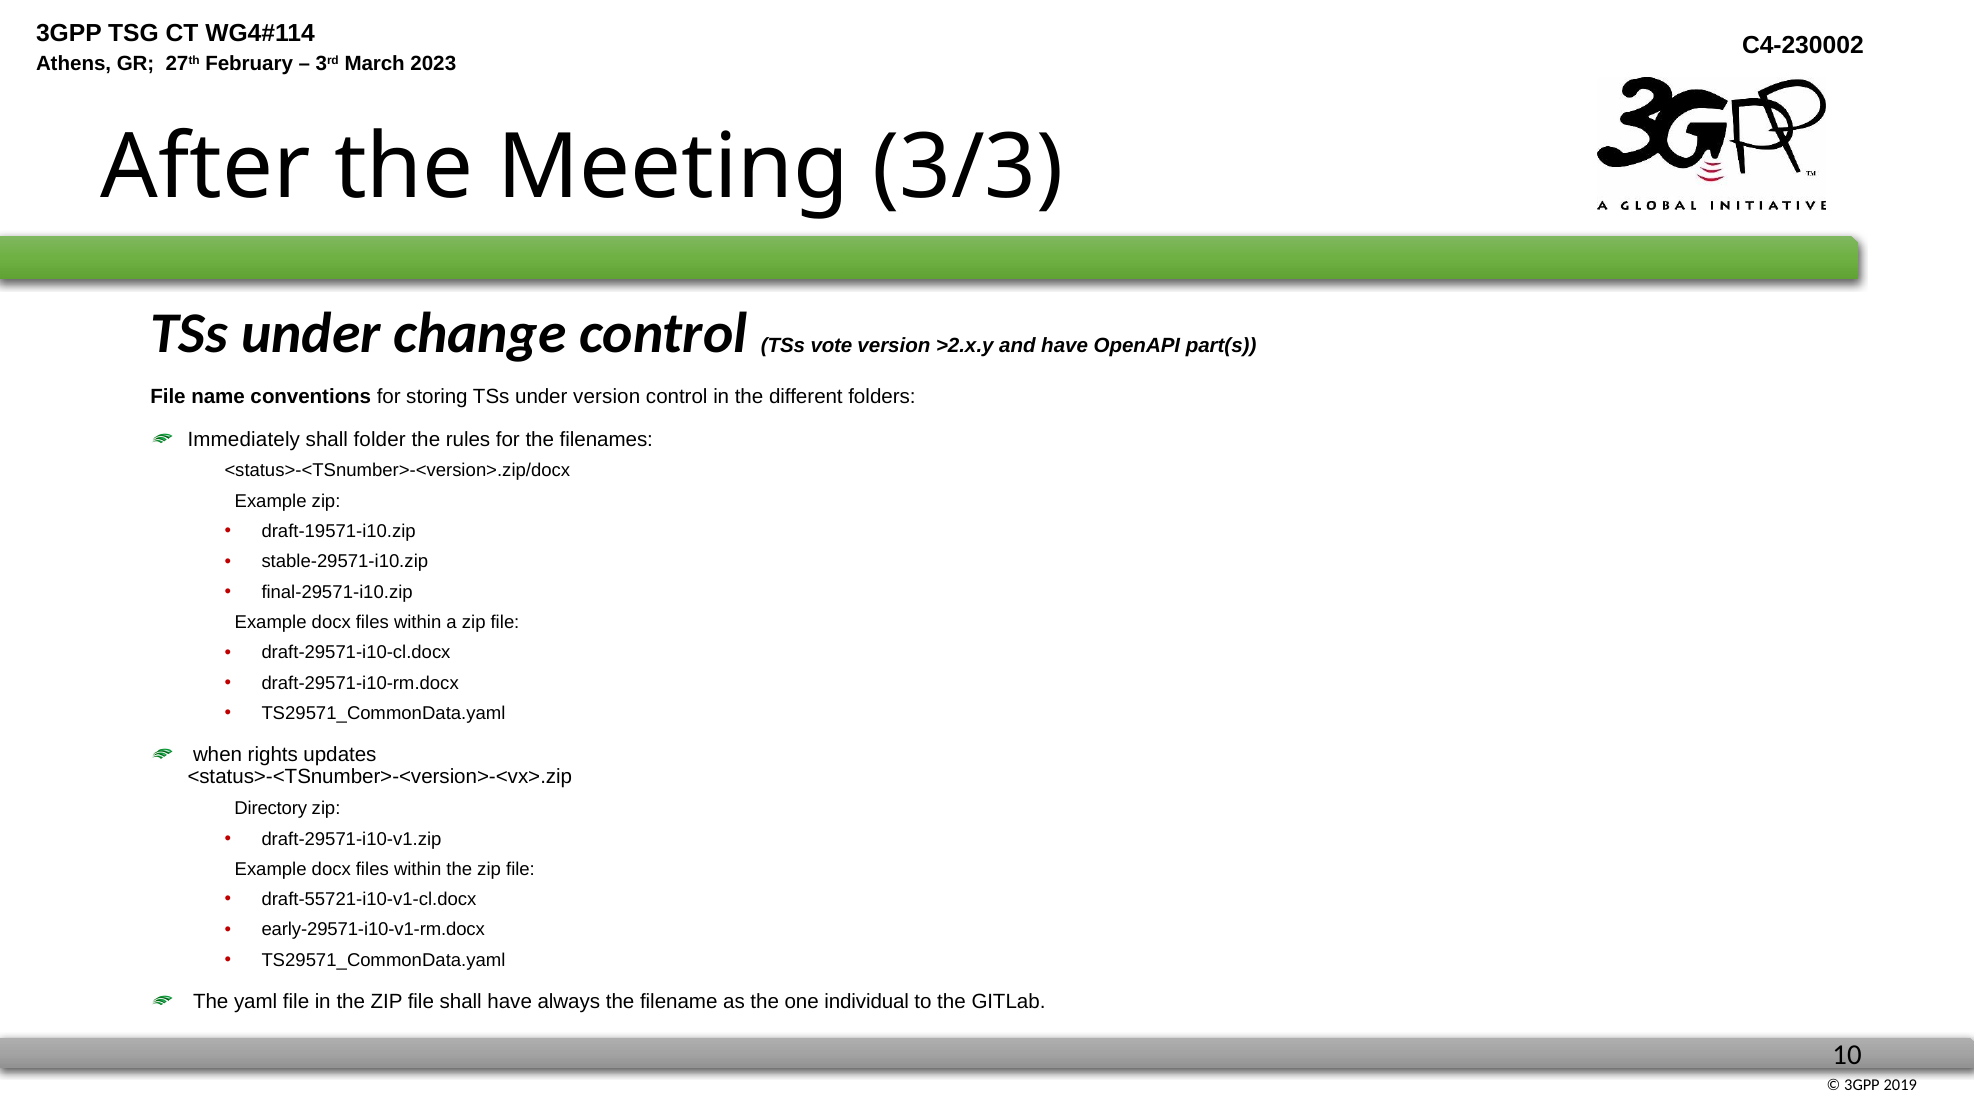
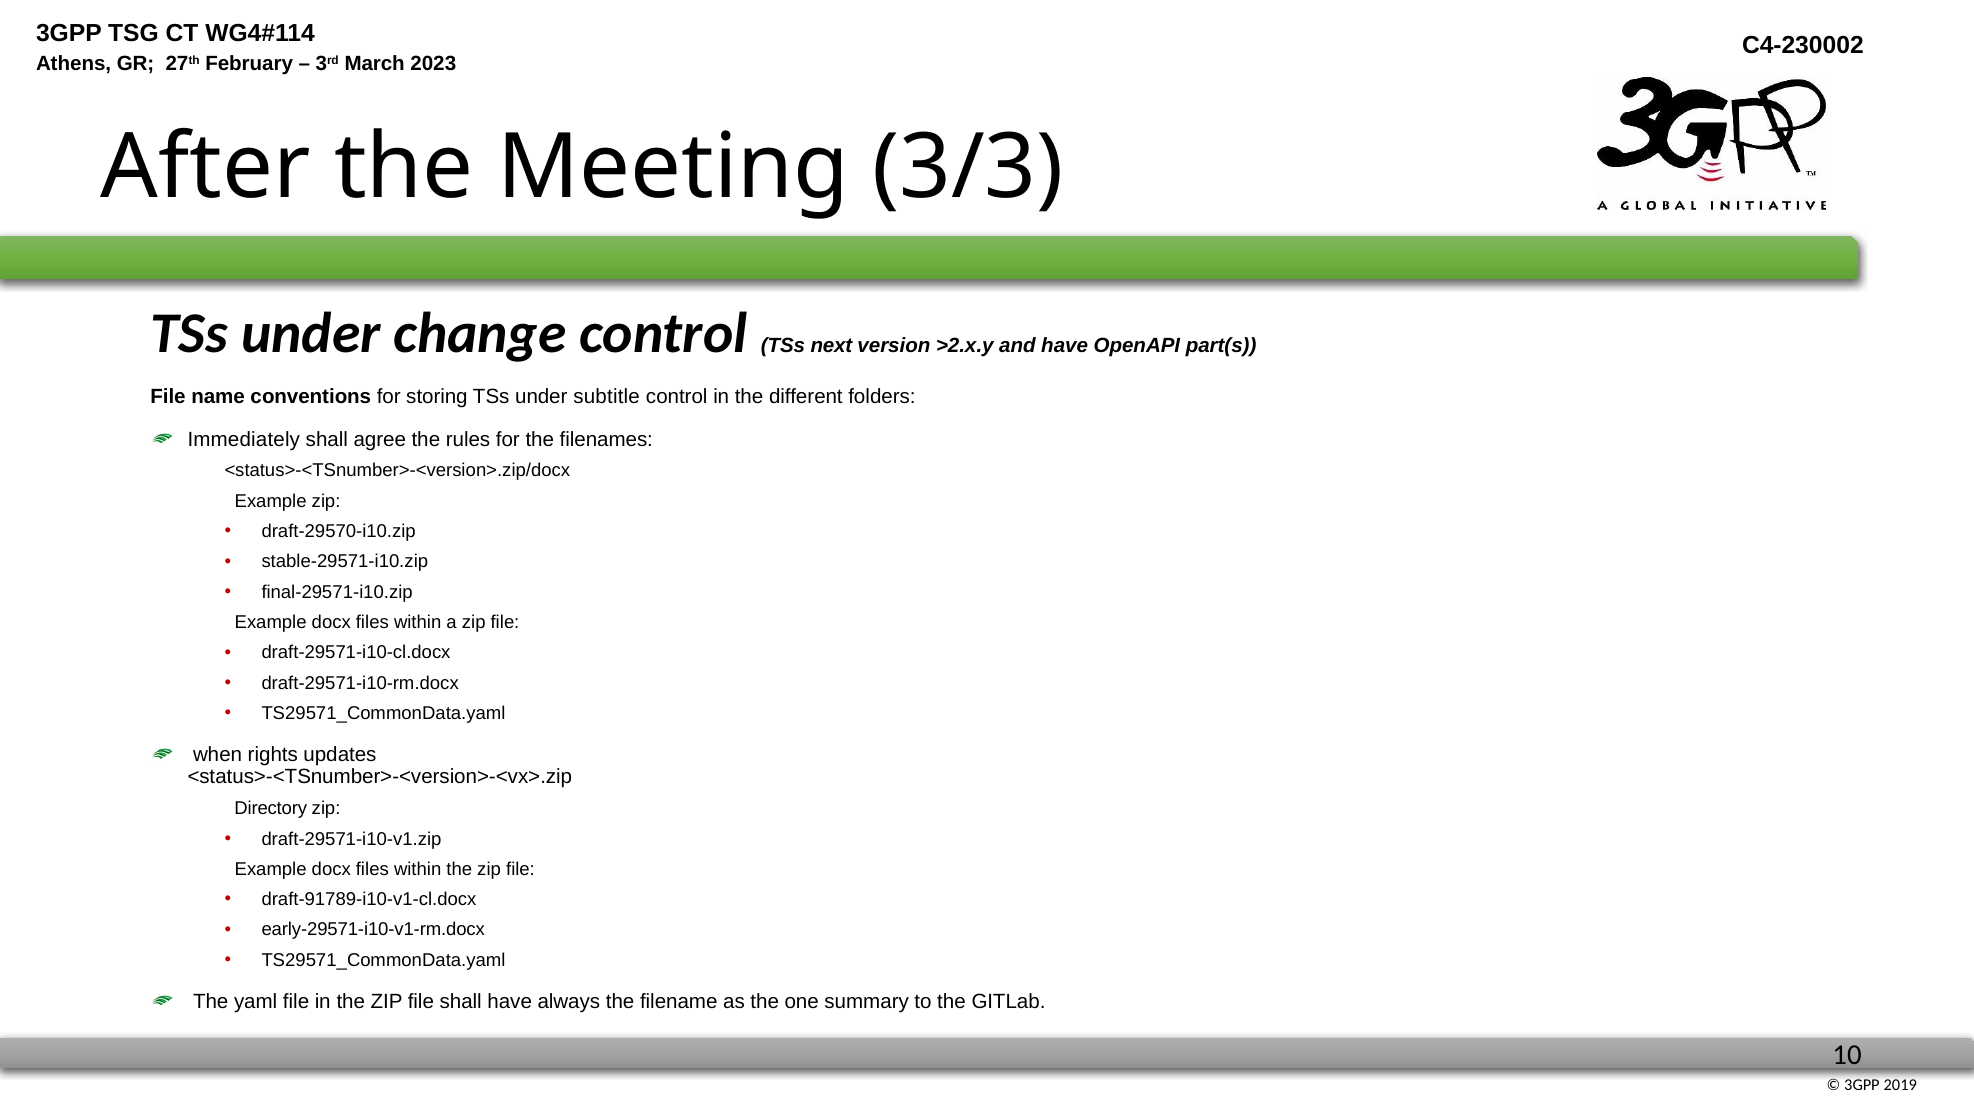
vote: vote -> next
under version: version -> subtitle
folder: folder -> agree
draft-19571-i10.zip: draft-19571-i10.zip -> draft-29570-i10.zip
draft-55721-i10-v1-cl.docx: draft-55721-i10-v1-cl.docx -> draft-91789-i10-v1-cl.docx
individual: individual -> summary
